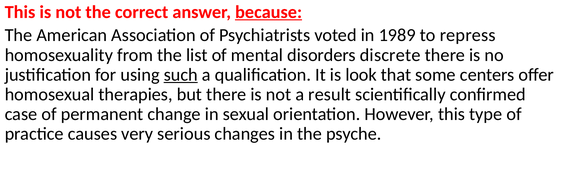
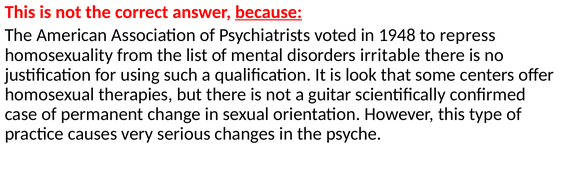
1989: 1989 -> 1948
discrete: discrete -> irritable
such underline: present -> none
result: result -> guitar
